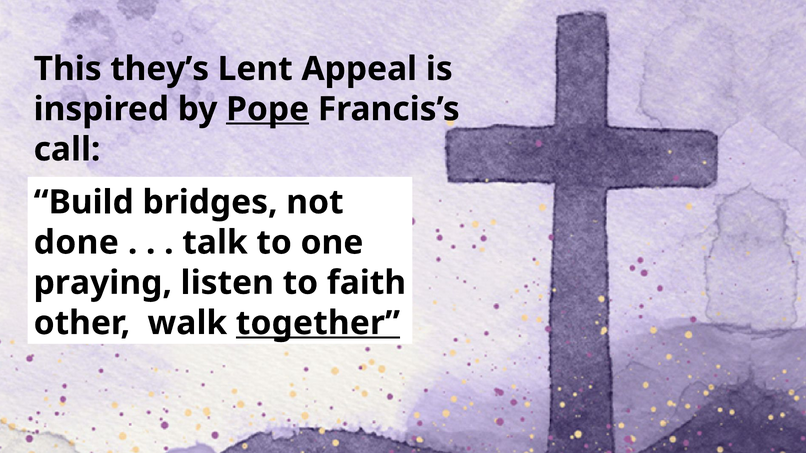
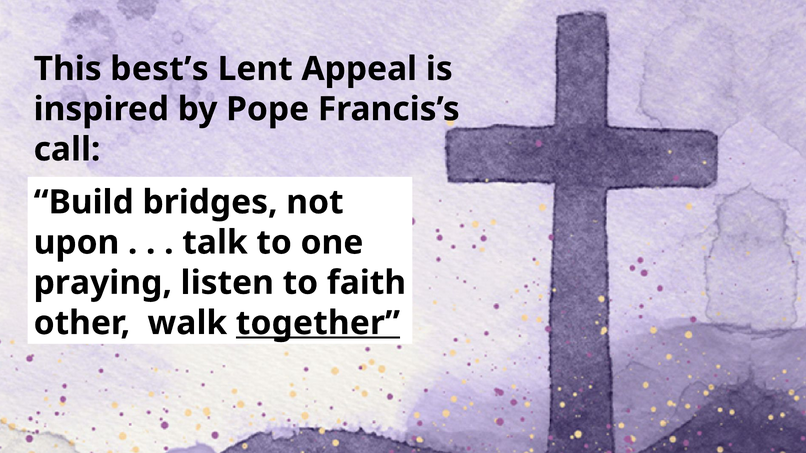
they’s: they’s -> best’s
Pope underline: present -> none
done: done -> upon
